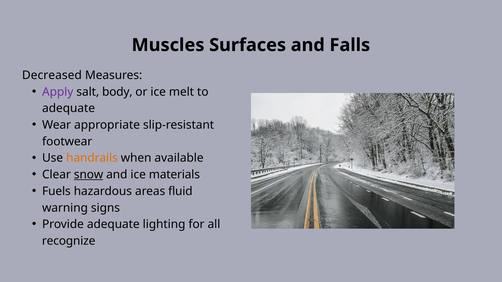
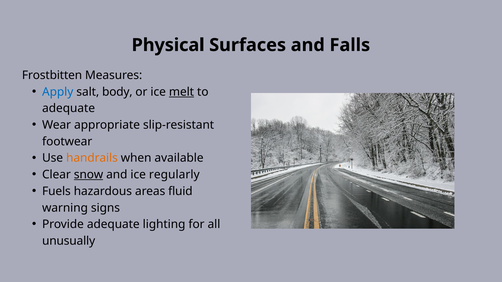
Muscles: Muscles -> Physical
Decreased: Decreased -> Frostbitten
Apply colour: purple -> blue
melt underline: none -> present
materials: materials -> regularly
recognize: recognize -> unusually
